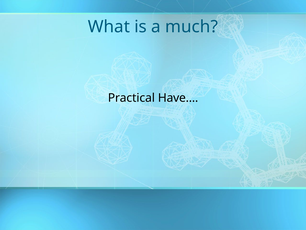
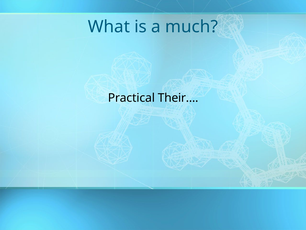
Have…: Have… -> Their…
